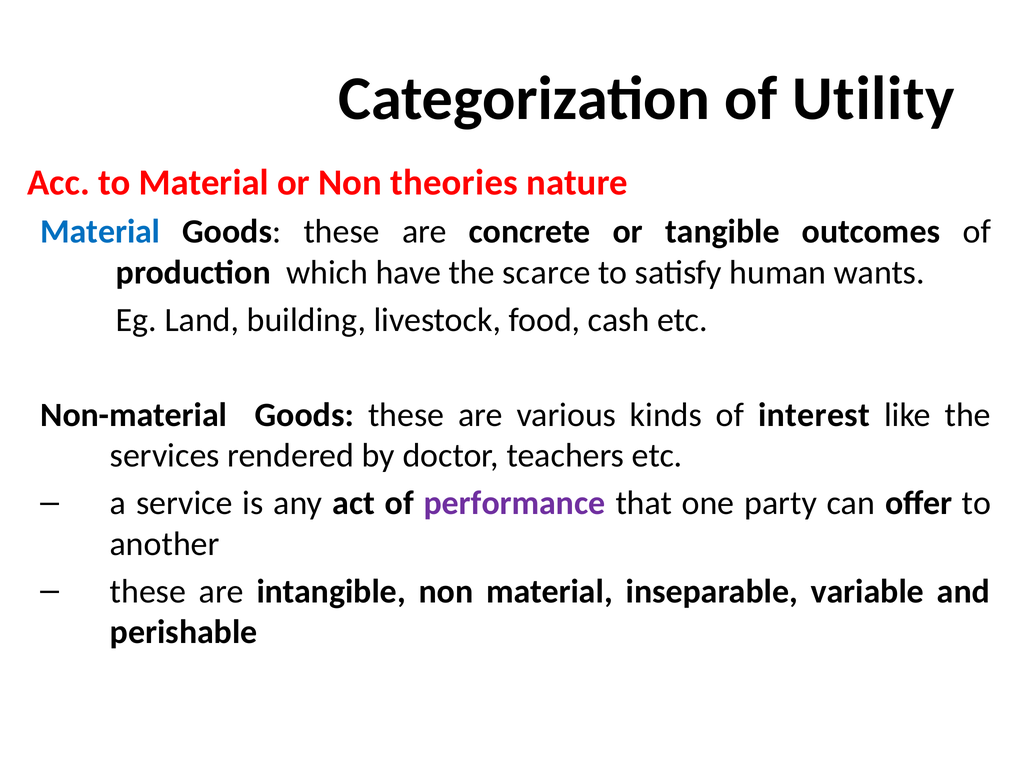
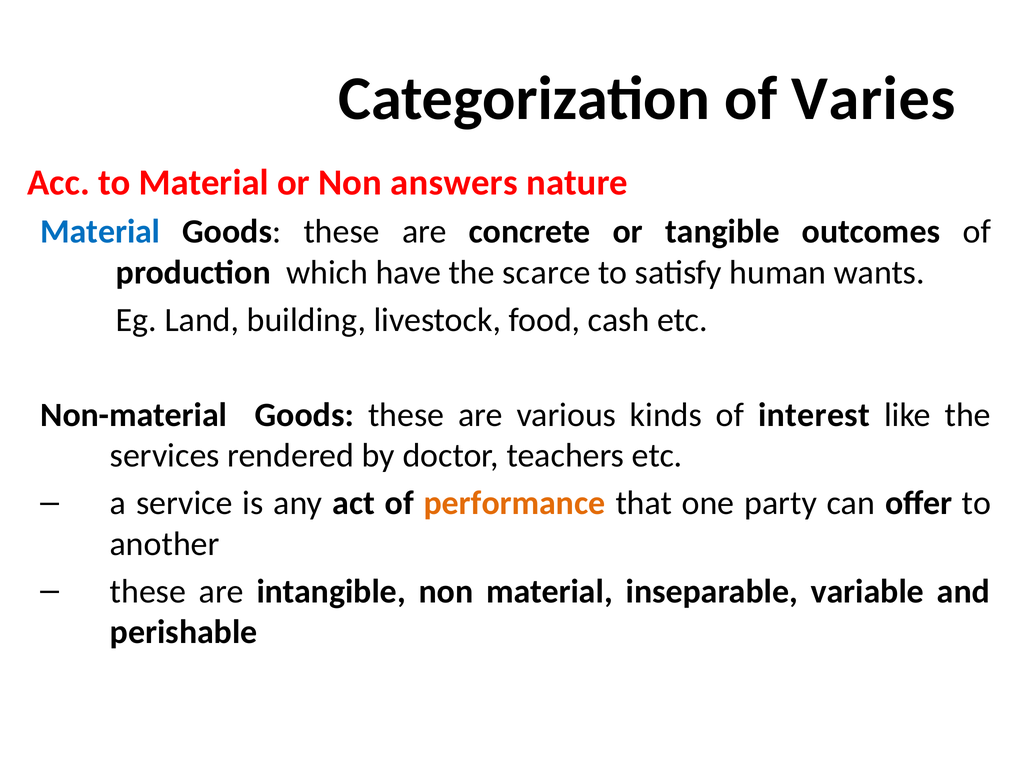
Utility: Utility -> Varies
theories: theories -> answers
performance colour: purple -> orange
